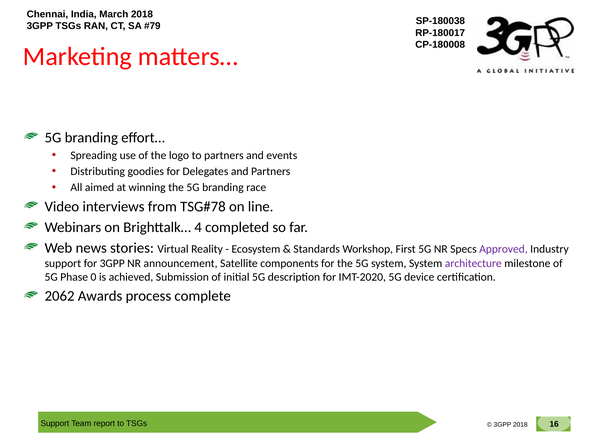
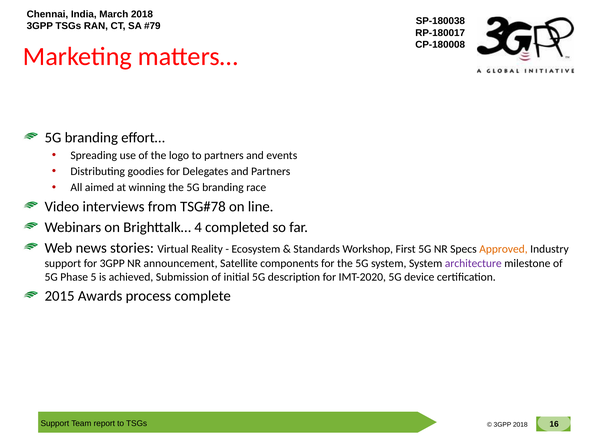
Approved colour: purple -> orange
0: 0 -> 5
2062: 2062 -> 2015
